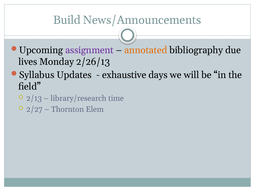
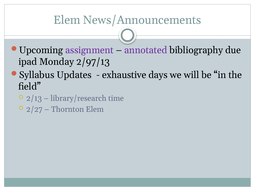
Build at (67, 20): Build -> Elem
annotated colour: orange -> purple
lives: lives -> ipad
2/26/13: 2/26/13 -> 2/97/13
